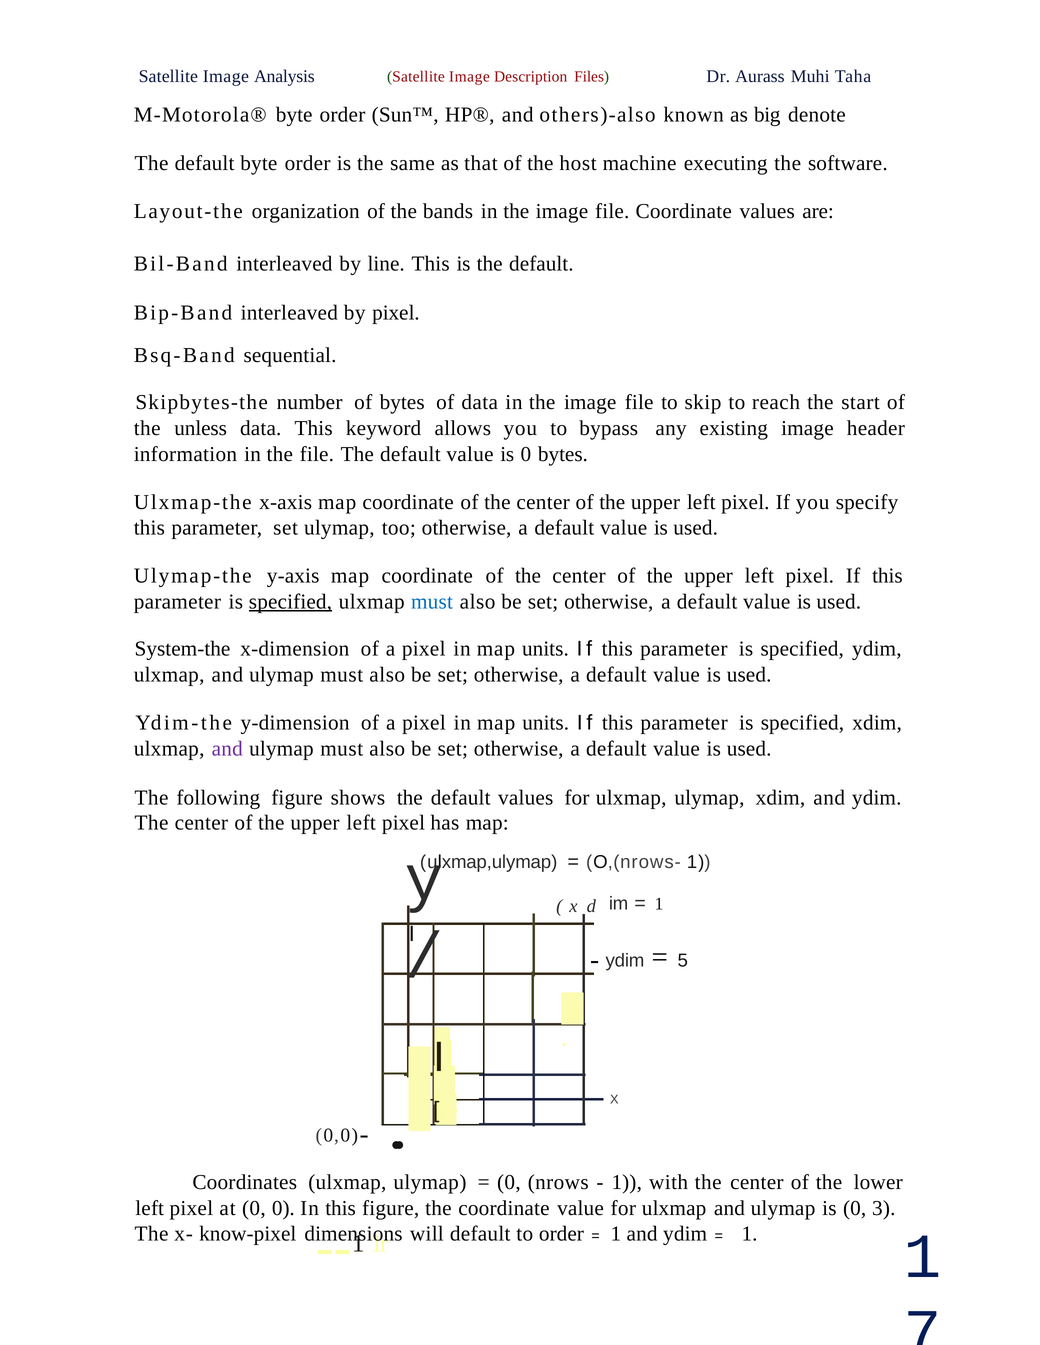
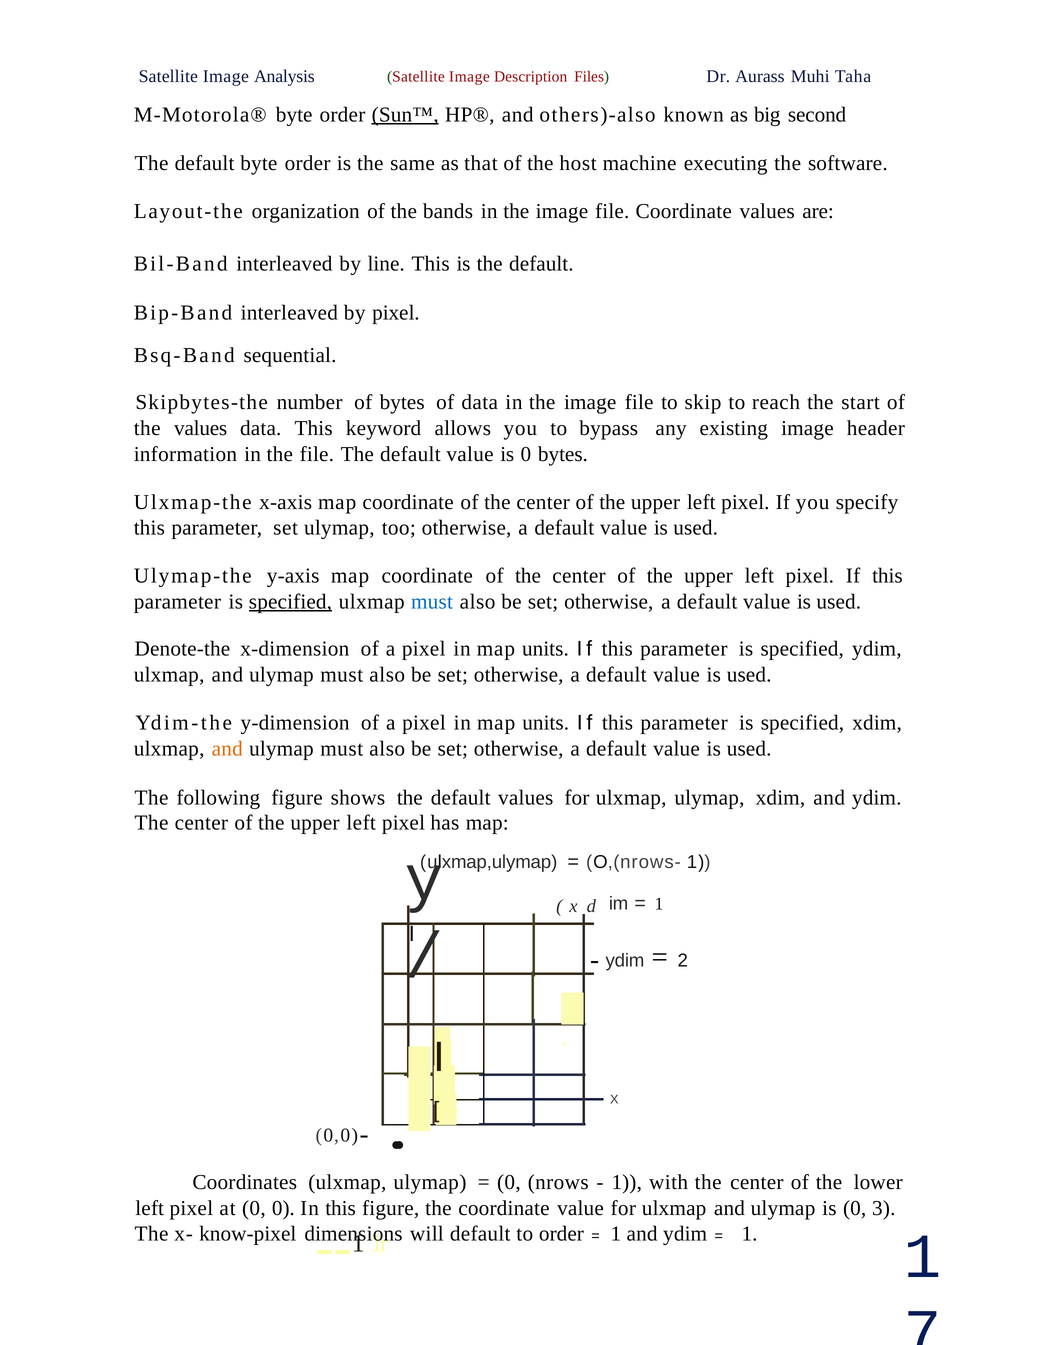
Sun™ underline: none -> present
denote: denote -> second
the unless: unless -> values
System-the: System-the -> Denote-the
and at (227, 749) colour: purple -> orange
5: 5 -> 2
